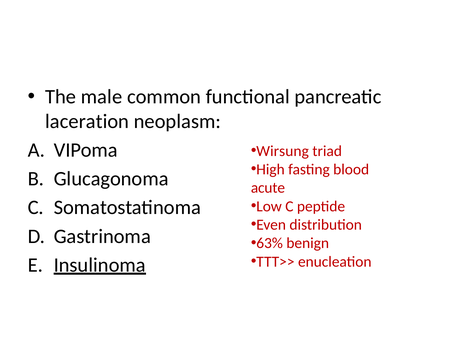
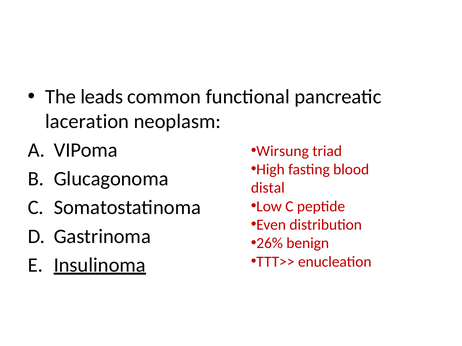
male: male -> leads
acute: acute -> distal
63%: 63% -> 26%
